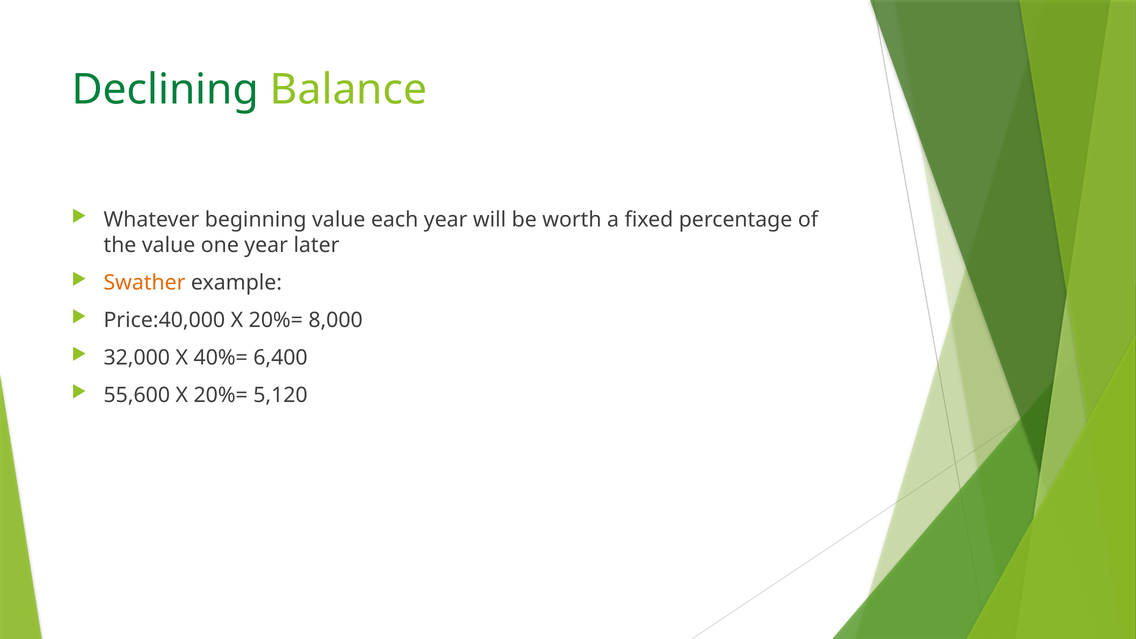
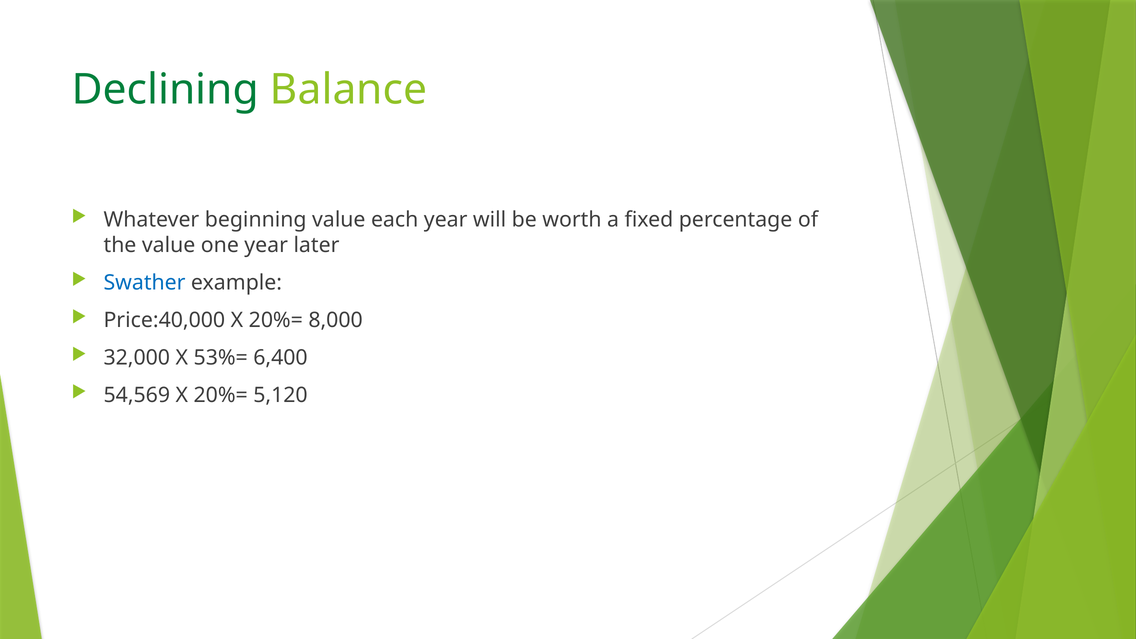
Swather colour: orange -> blue
40%=: 40%= -> 53%=
55,600: 55,600 -> 54,569
